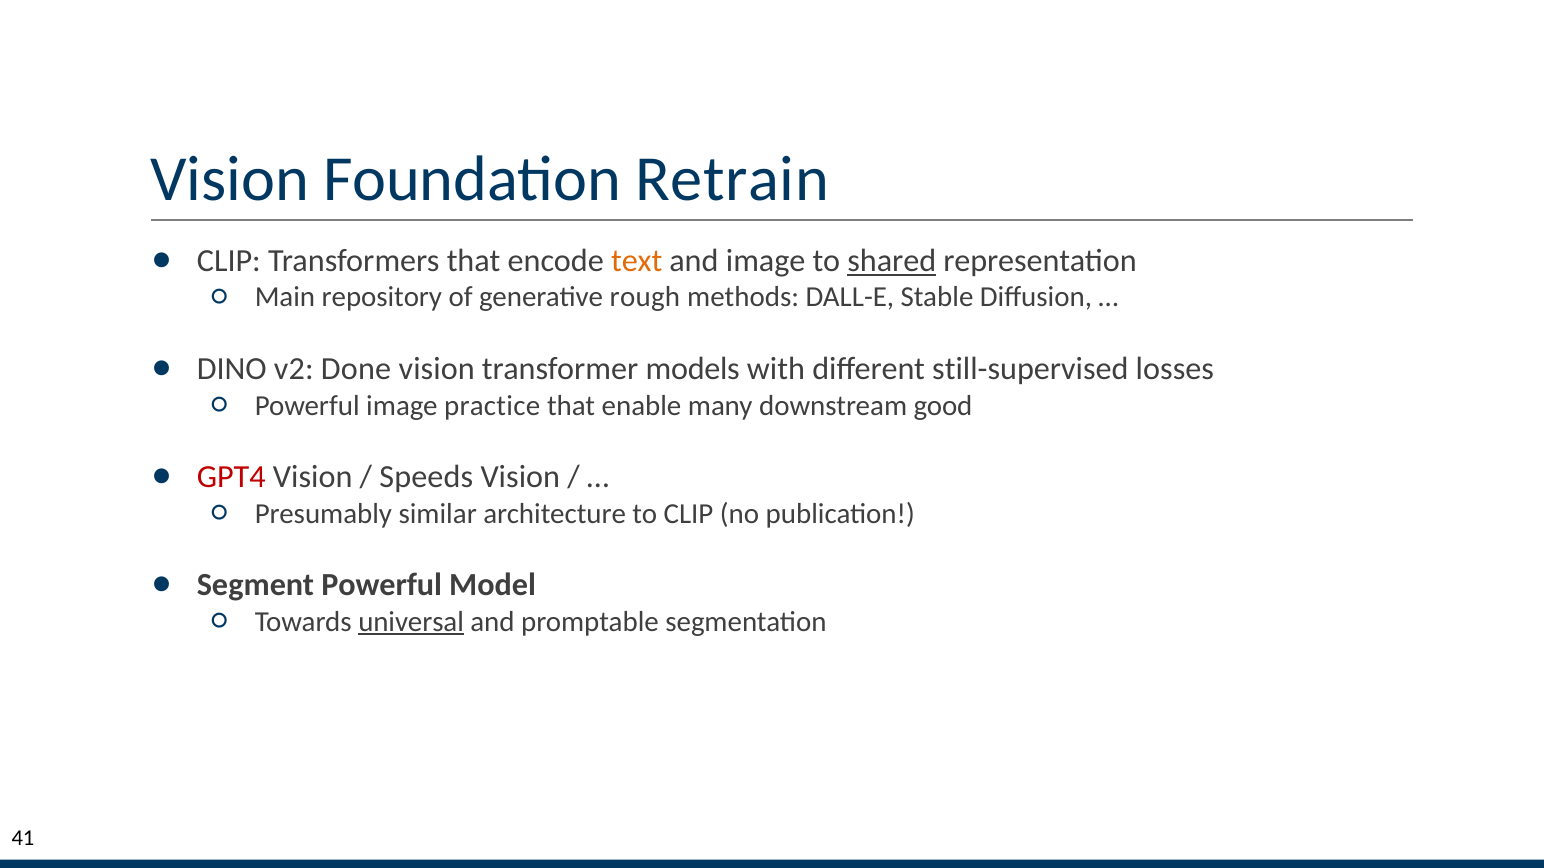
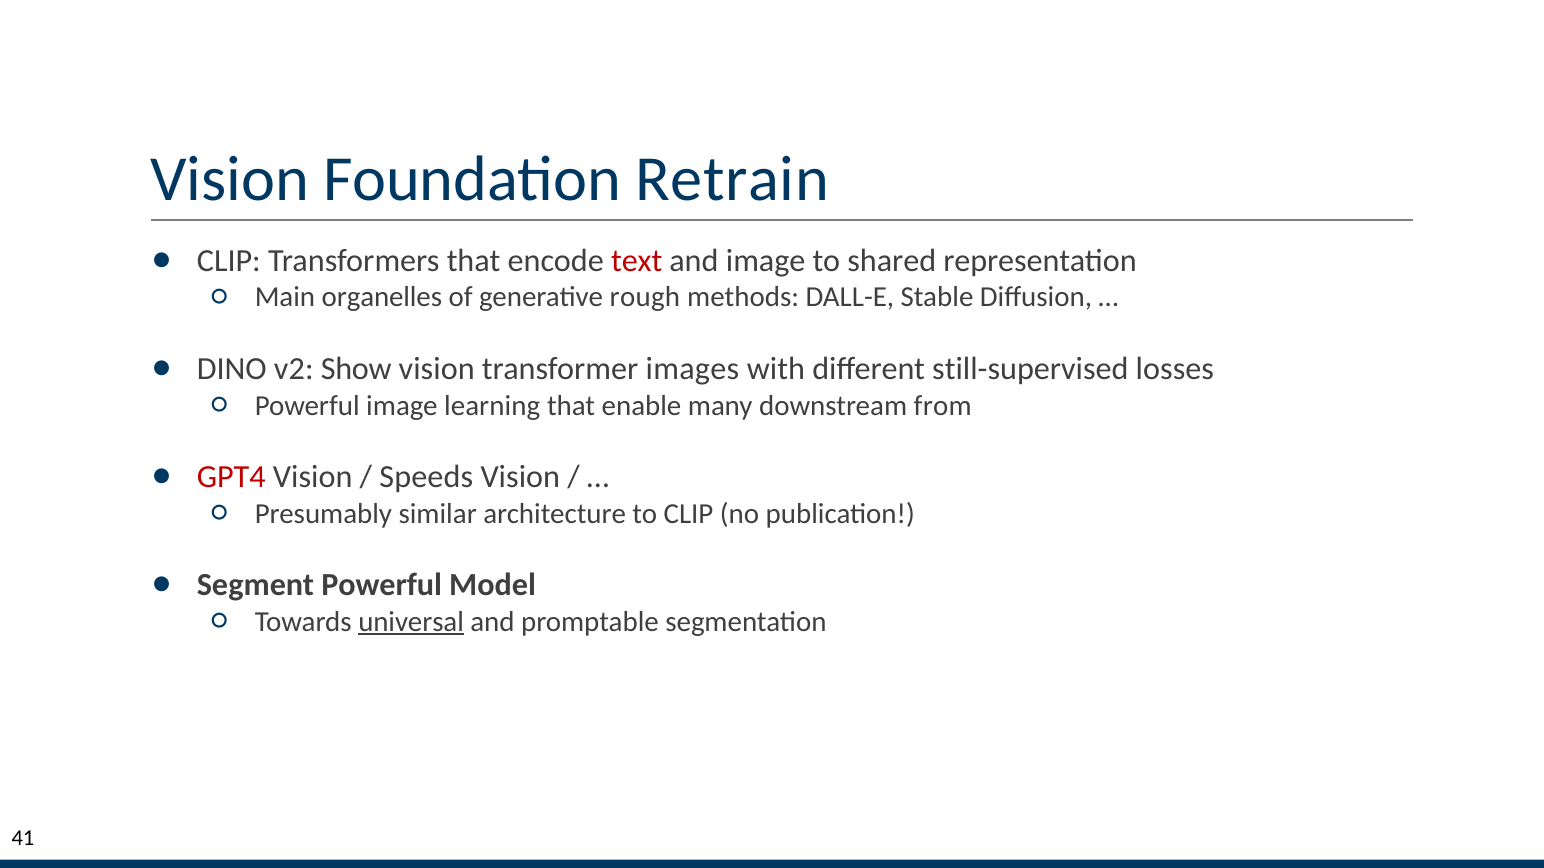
text colour: orange -> red
shared underline: present -> none
repository: repository -> organelles
Done: Done -> Show
models: models -> images
practice: practice -> learning
good: good -> from
